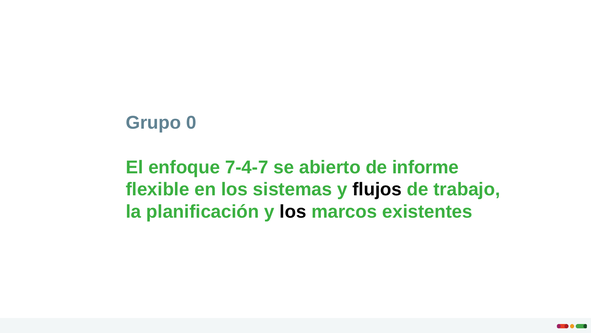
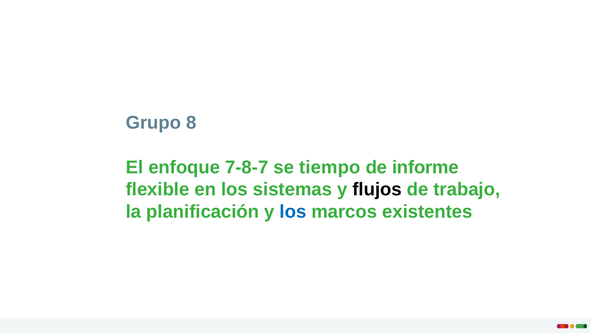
0: 0 -> 8
7-4-7: 7-4-7 -> 7-8-7
abierto: abierto -> tiempo
los at (293, 211) colour: black -> blue
